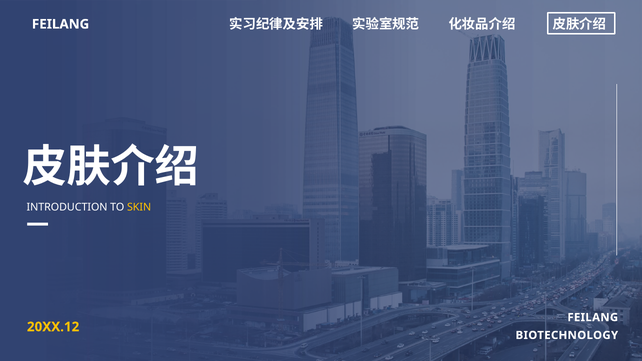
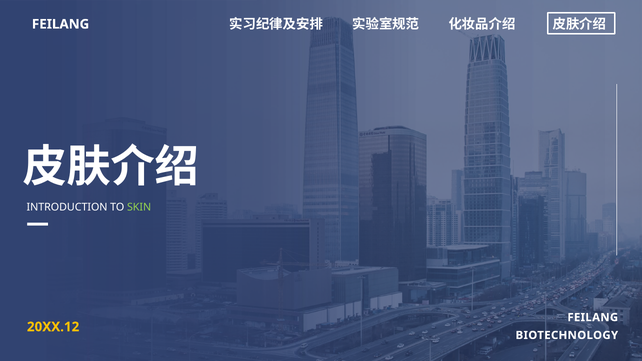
SKIN colour: yellow -> light green
